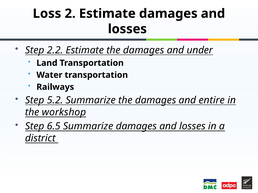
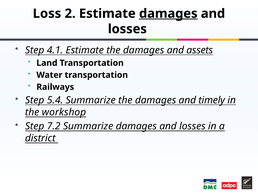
damages at (168, 14) underline: none -> present
2.2: 2.2 -> 4.1
under: under -> assets
5.2: 5.2 -> 5.4
entire: entire -> timely
6.5: 6.5 -> 7.2
